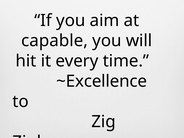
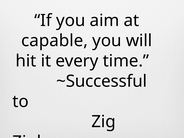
~Excellence: ~Excellence -> ~Successful
